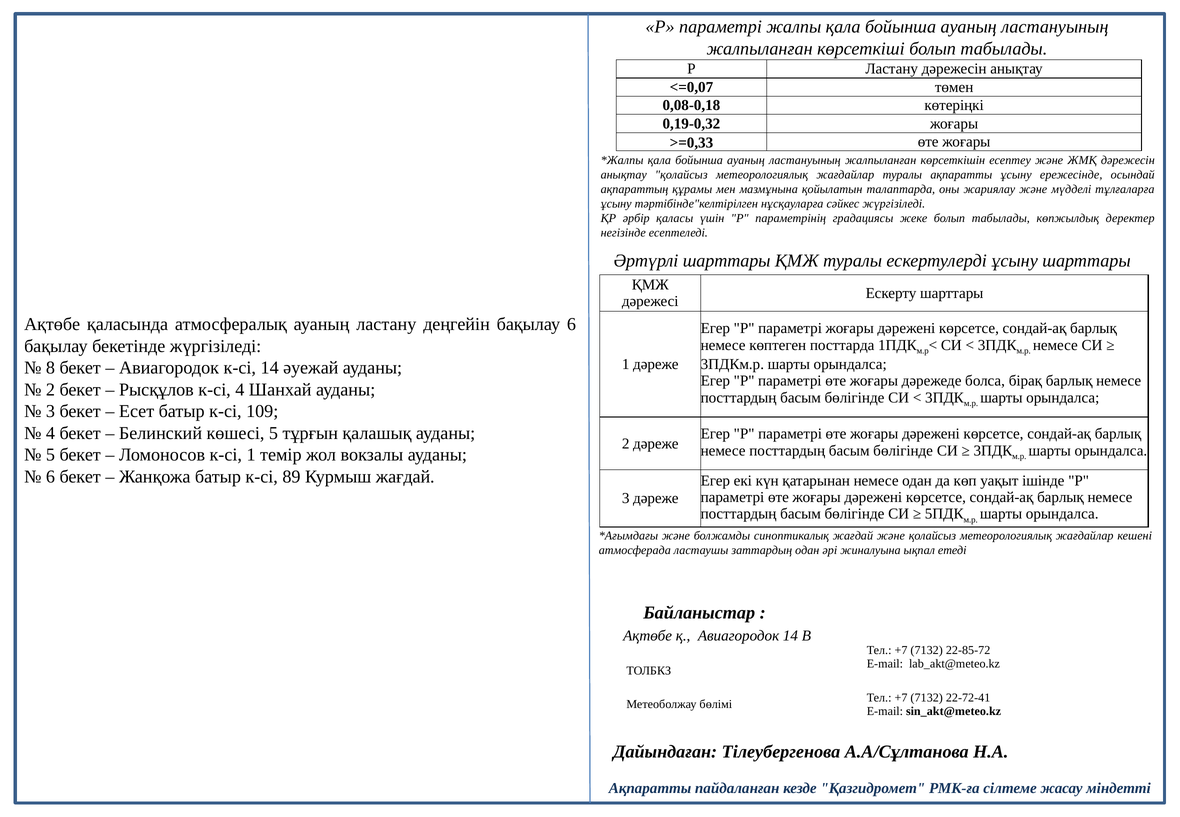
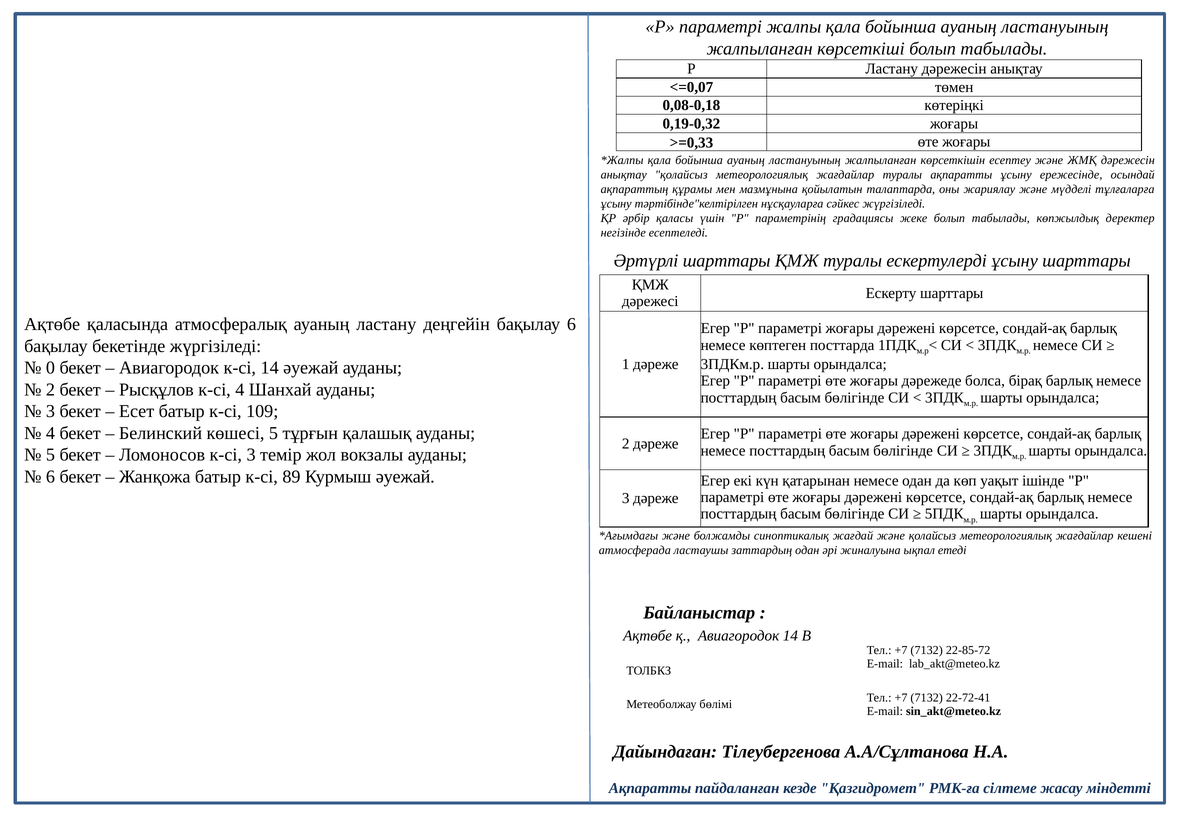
8: 8 -> 0
к-сі 1: 1 -> 3
Курмыш жағдай: жағдай -> әуежай
